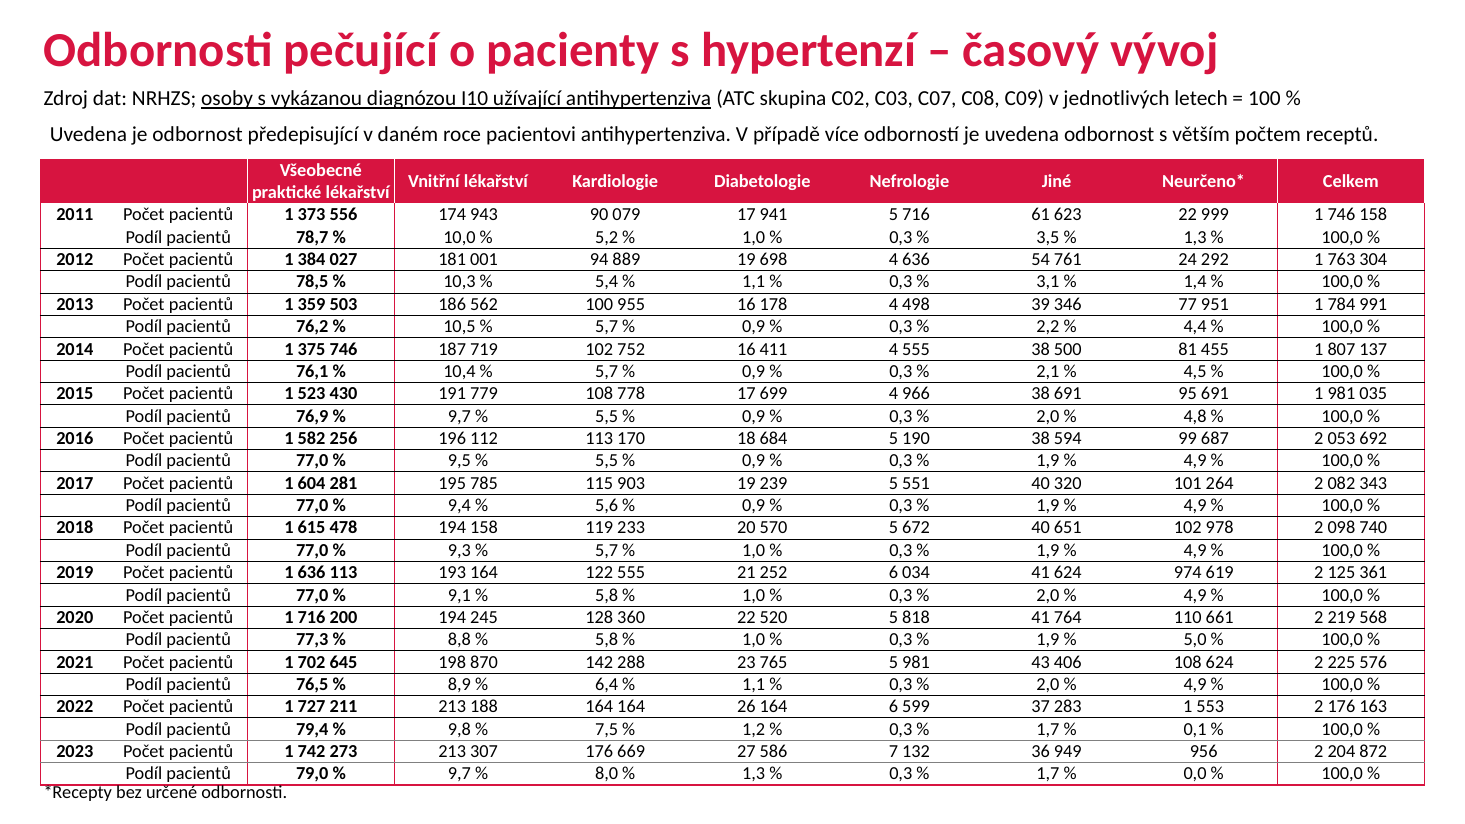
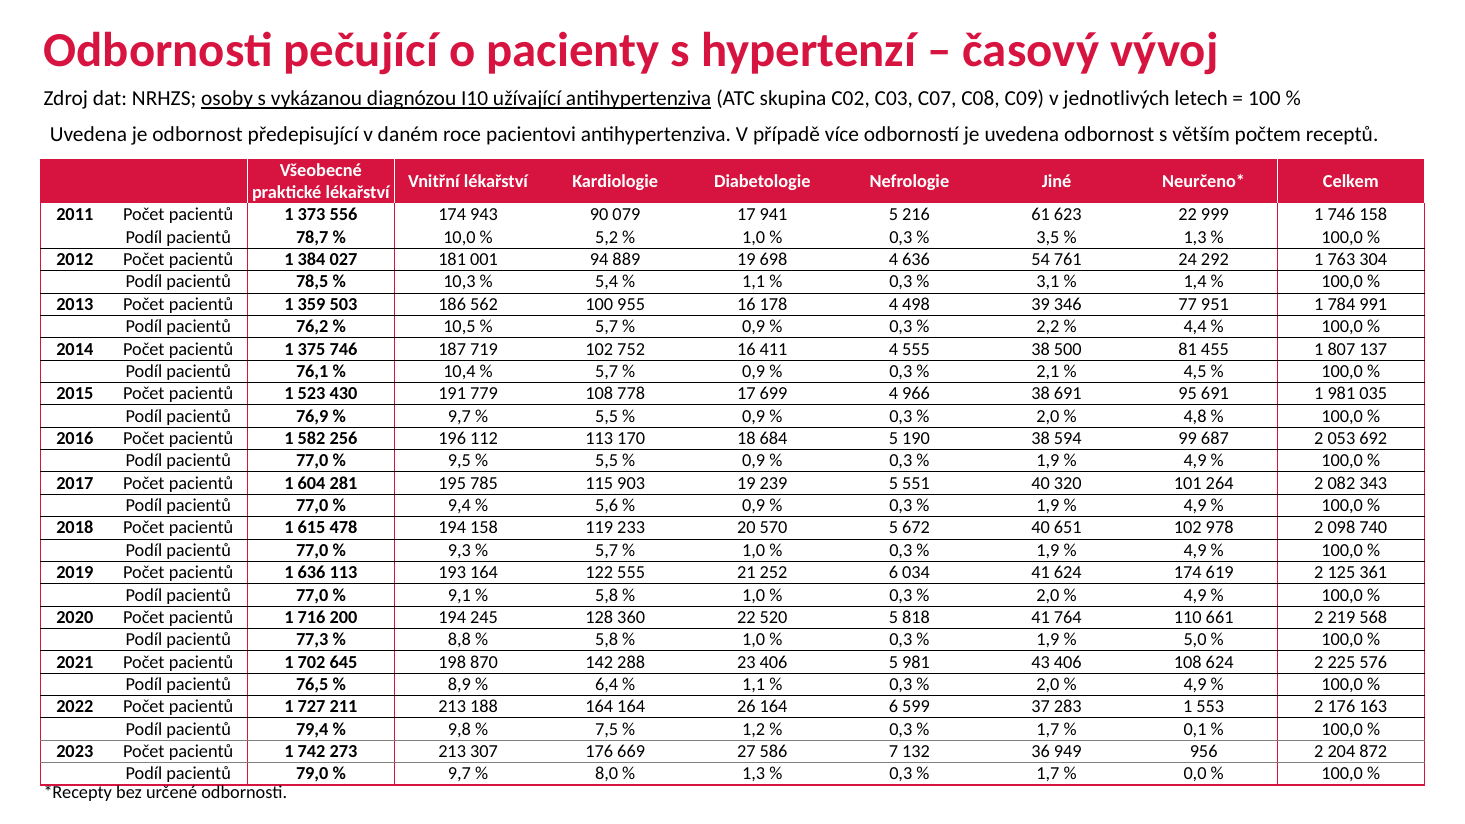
5 716: 716 -> 216
624 974: 974 -> 174
23 765: 765 -> 406
